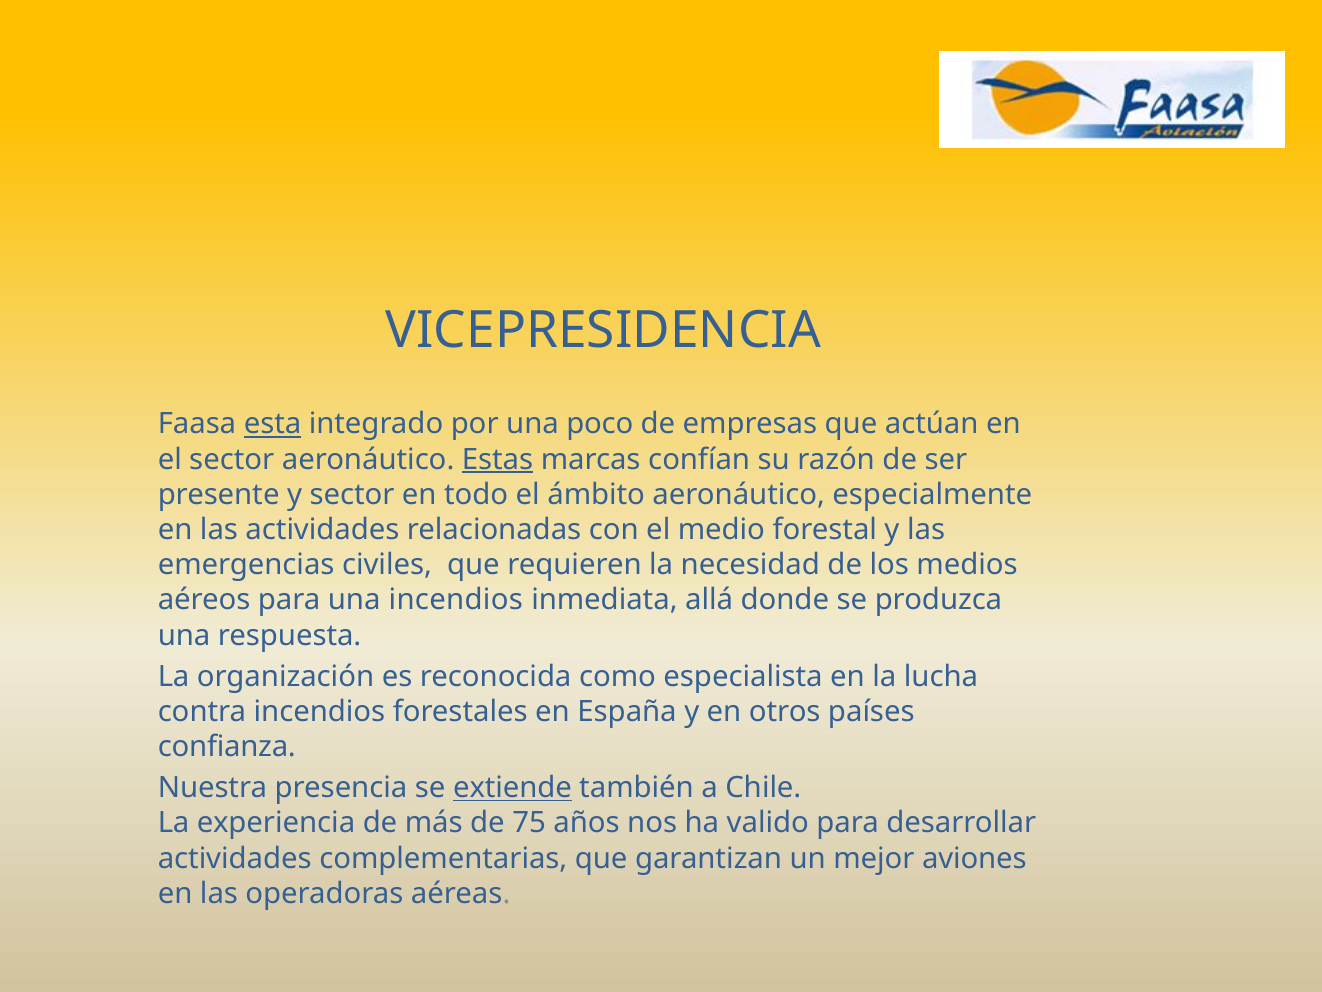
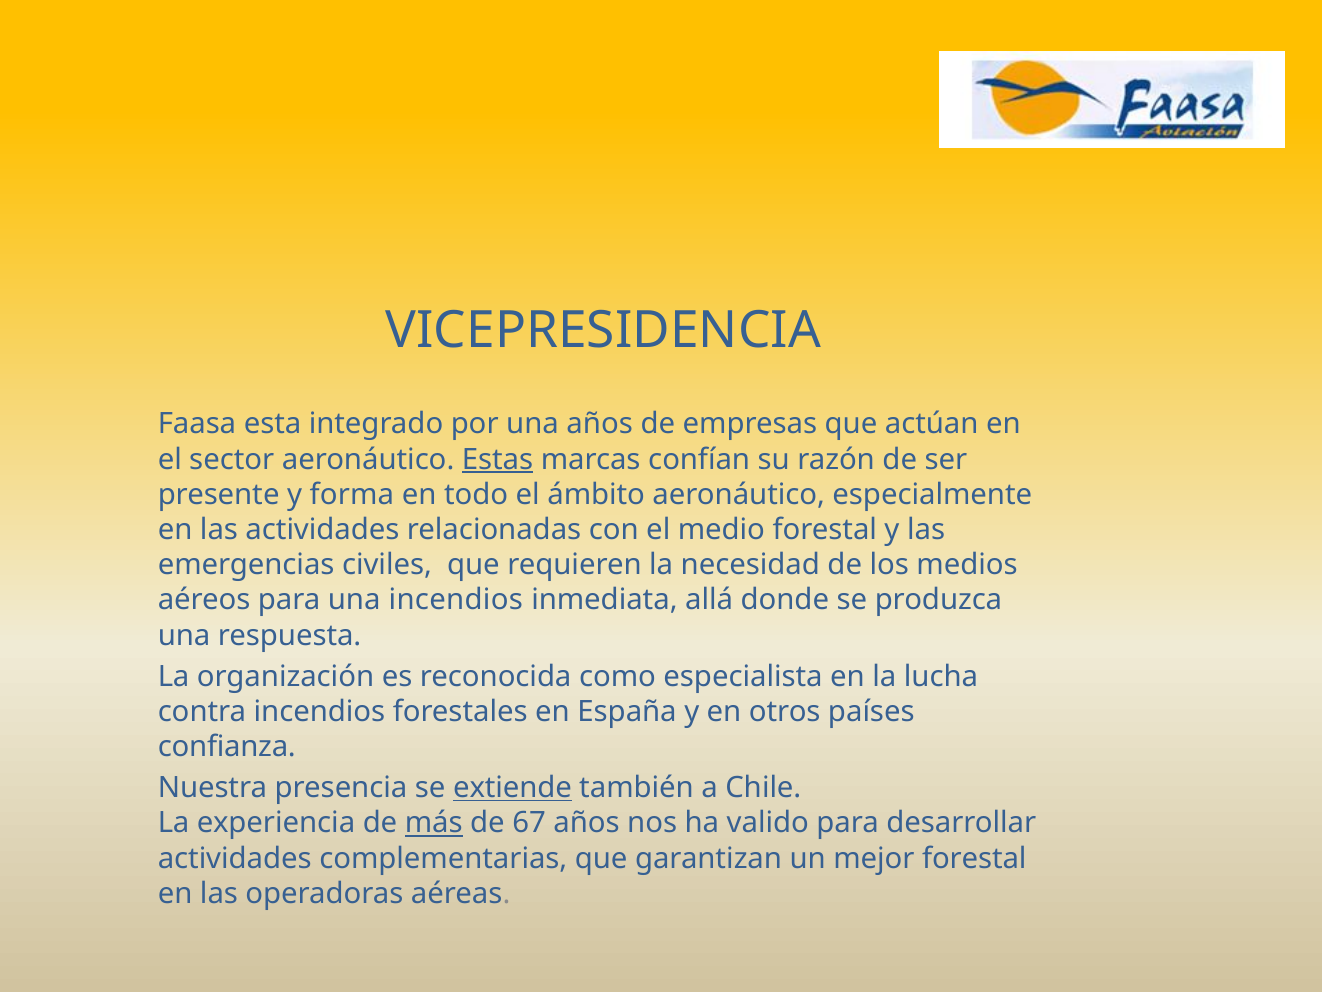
esta underline: present -> none
una poco: poco -> años
y sector: sector -> forma
más underline: none -> present
75: 75 -> 67
mejor aviones: aviones -> forestal
